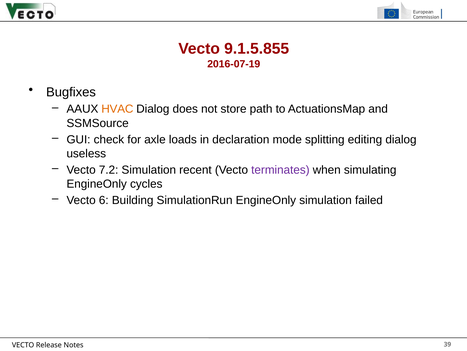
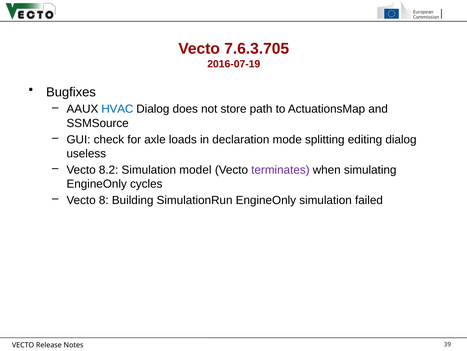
9.1.5.855: 9.1.5.855 -> 7.6.3.705
HVAC colour: orange -> blue
7.2: 7.2 -> 8.2
recent: recent -> model
6: 6 -> 8
